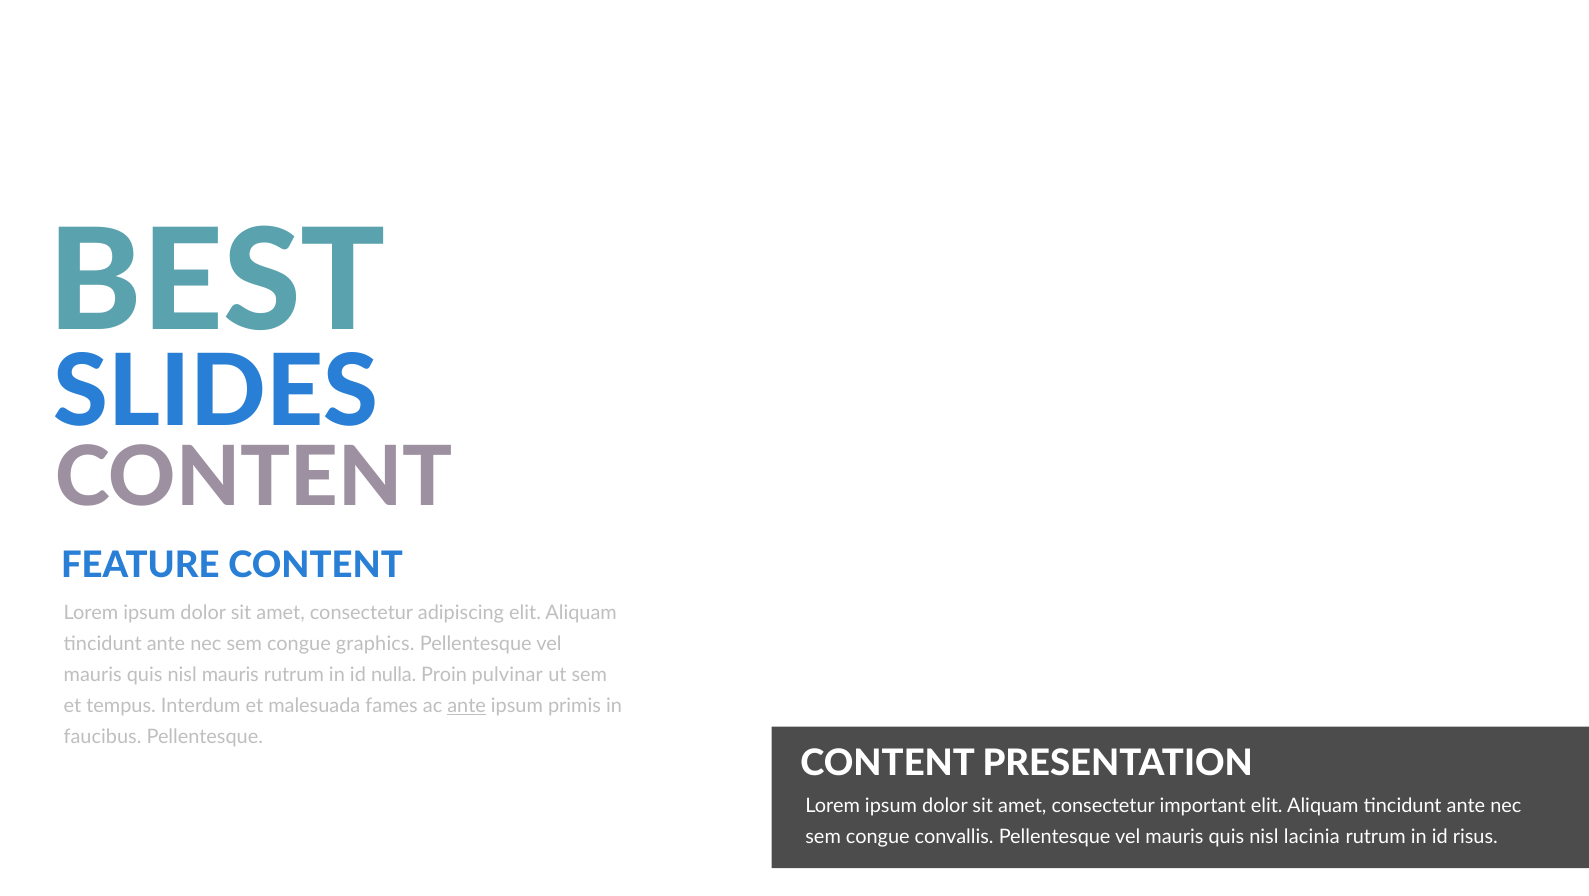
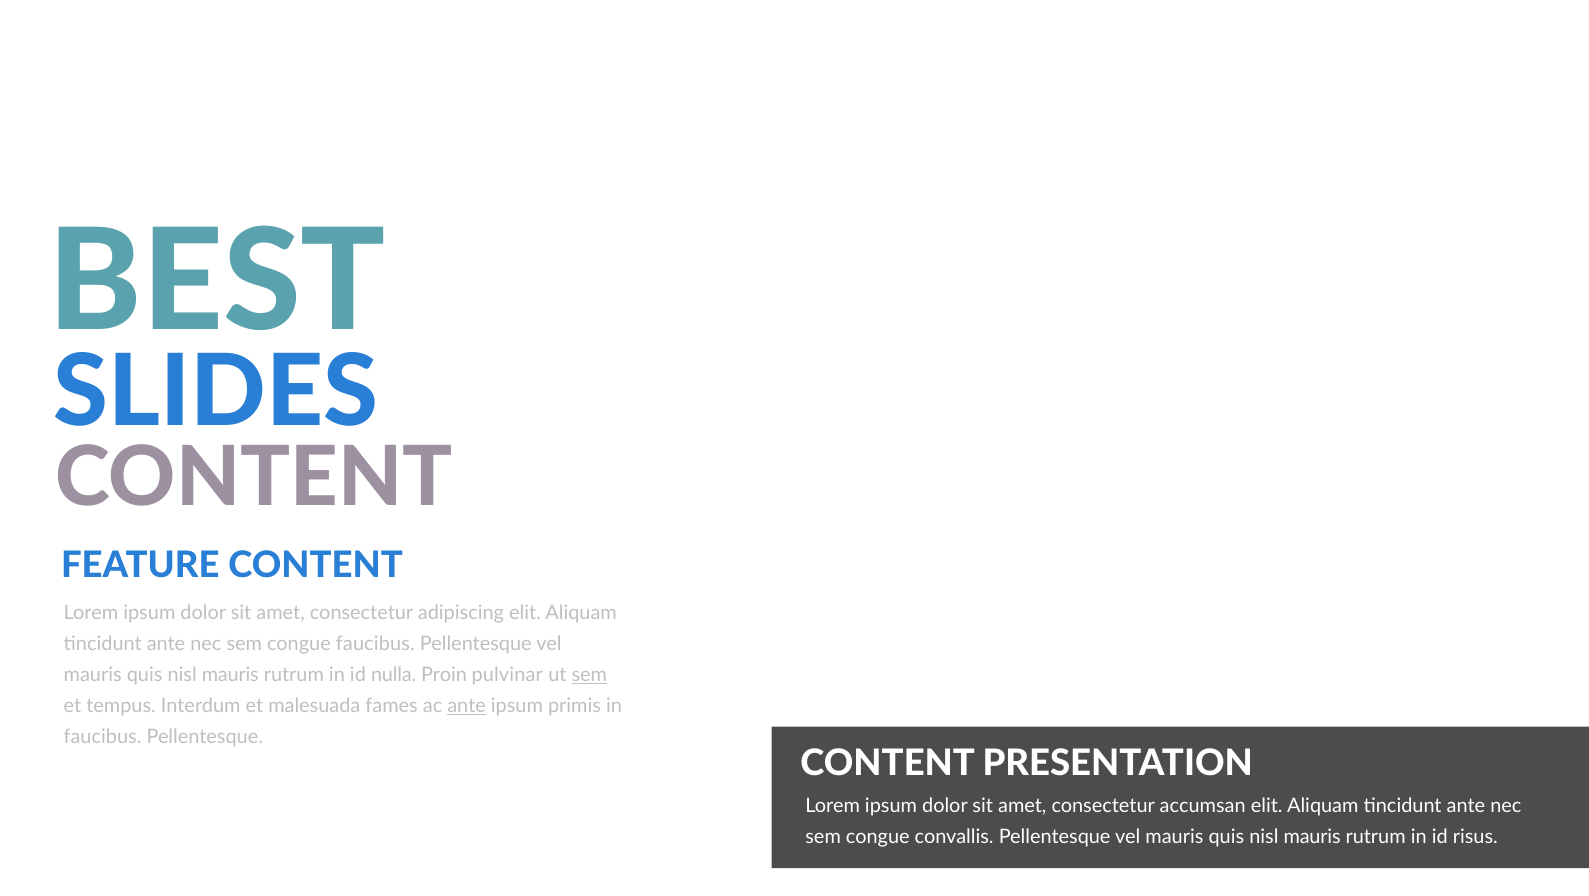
congue graphics: graphics -> faucibus
sem at (589, 675) underline: none -> present
important: important -> accumsan
lacinia at (1312, 837): lacinia -> mauris
